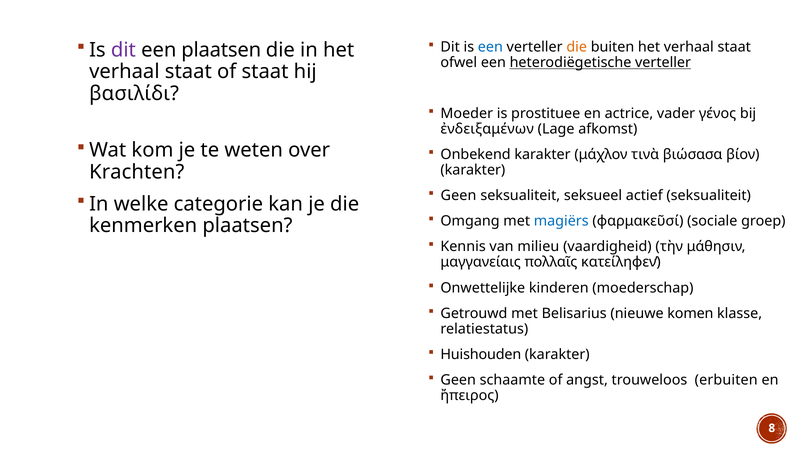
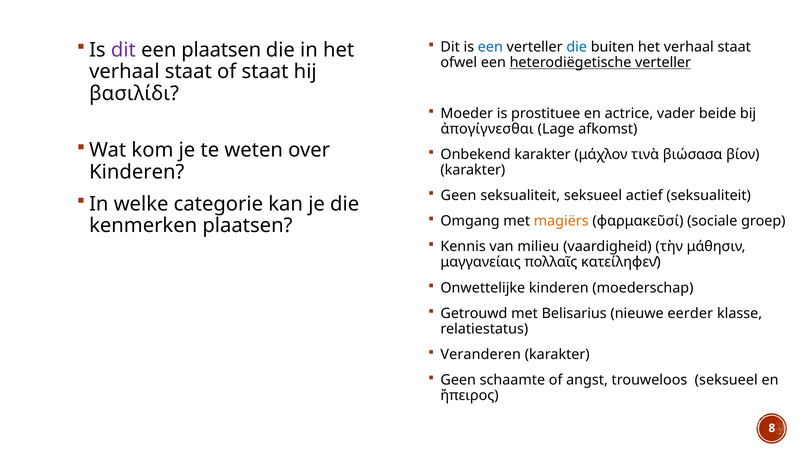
die at (577, 47) colour: orange -> blue
γένος: γένος -> beide
ἐνδειξαμένων: ἐνδειξαμένων -> ἀπογίγνεσθαι
Krachten at (137, 172): Krachten -> Kinderen
magiërs colour: blue -> orange
komen: komen -> eerder
Huishouden: Huishouden -> Veranderen
trouweloos erbuiten: erbuiten -> seksueel
